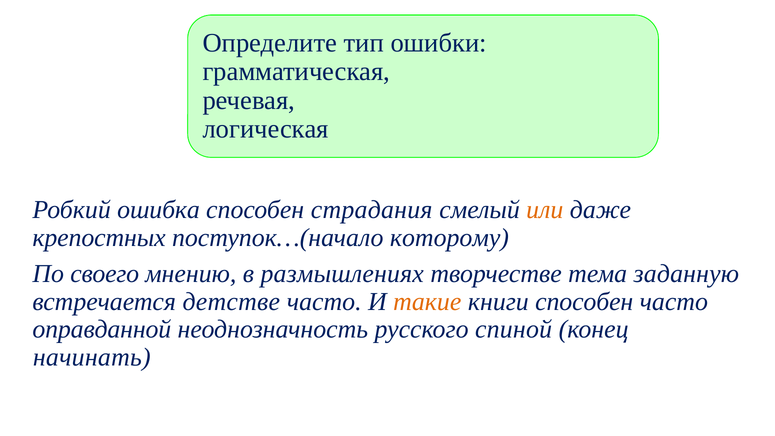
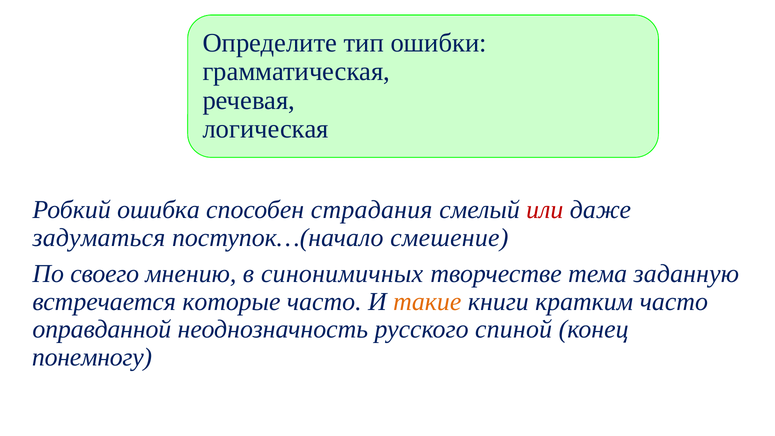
или colour: orange -> red
крепостных: крепостных -> задуматься
которому: которому -> смешение
размышлениях: размышлениях -> синонимичных
детстве: детстве -> которые
книги способен: способен -> кратким
начинать: начинать -> понемногу
